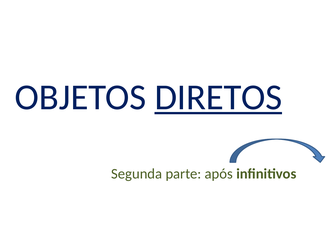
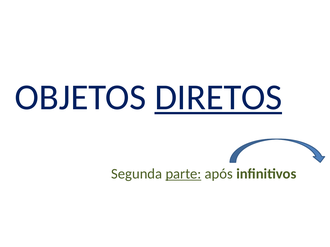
parte underline: none -> present
